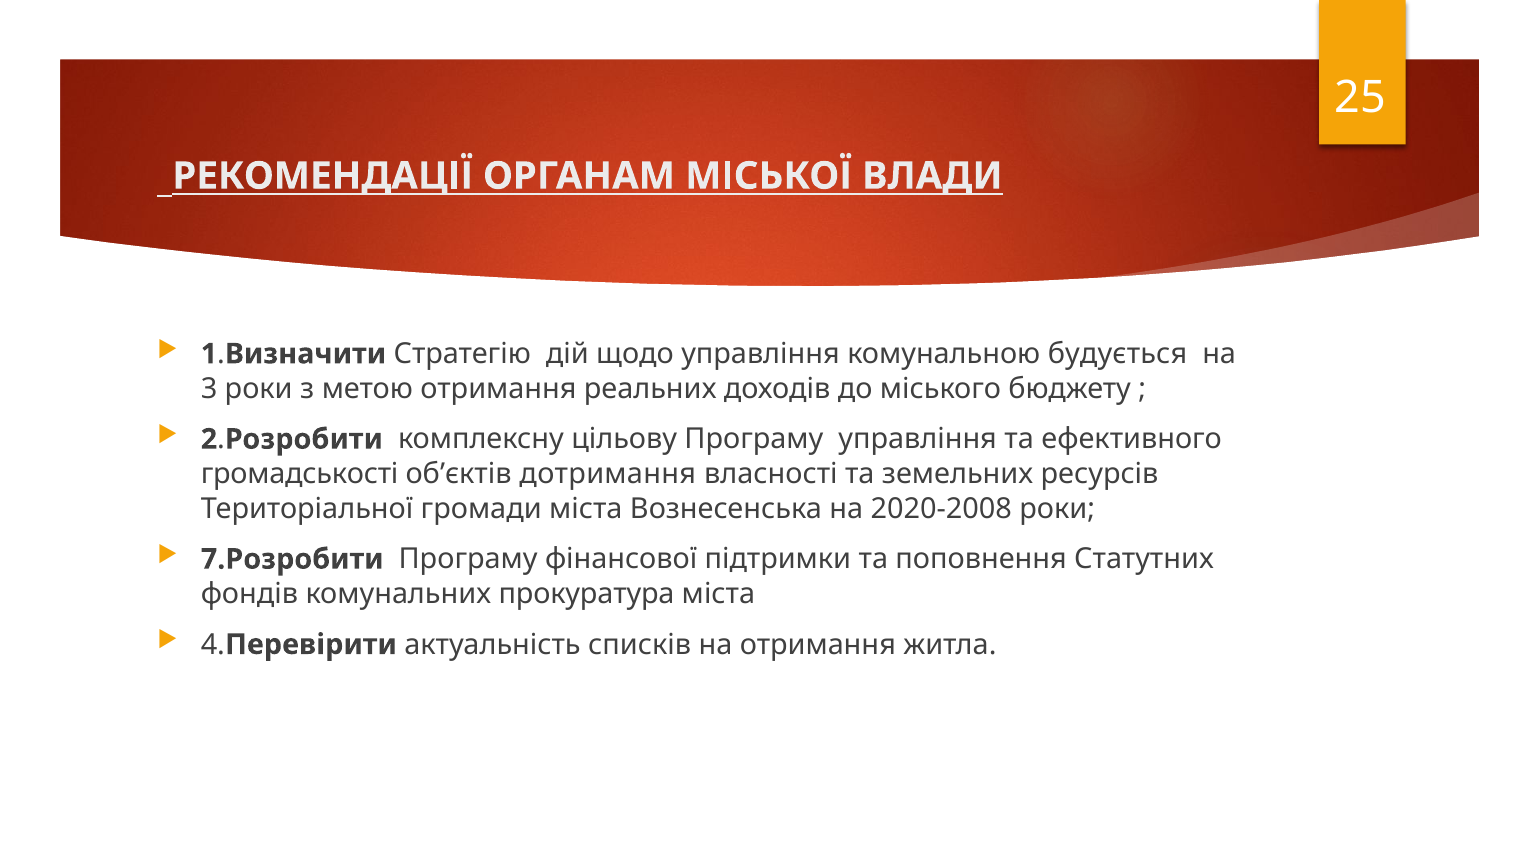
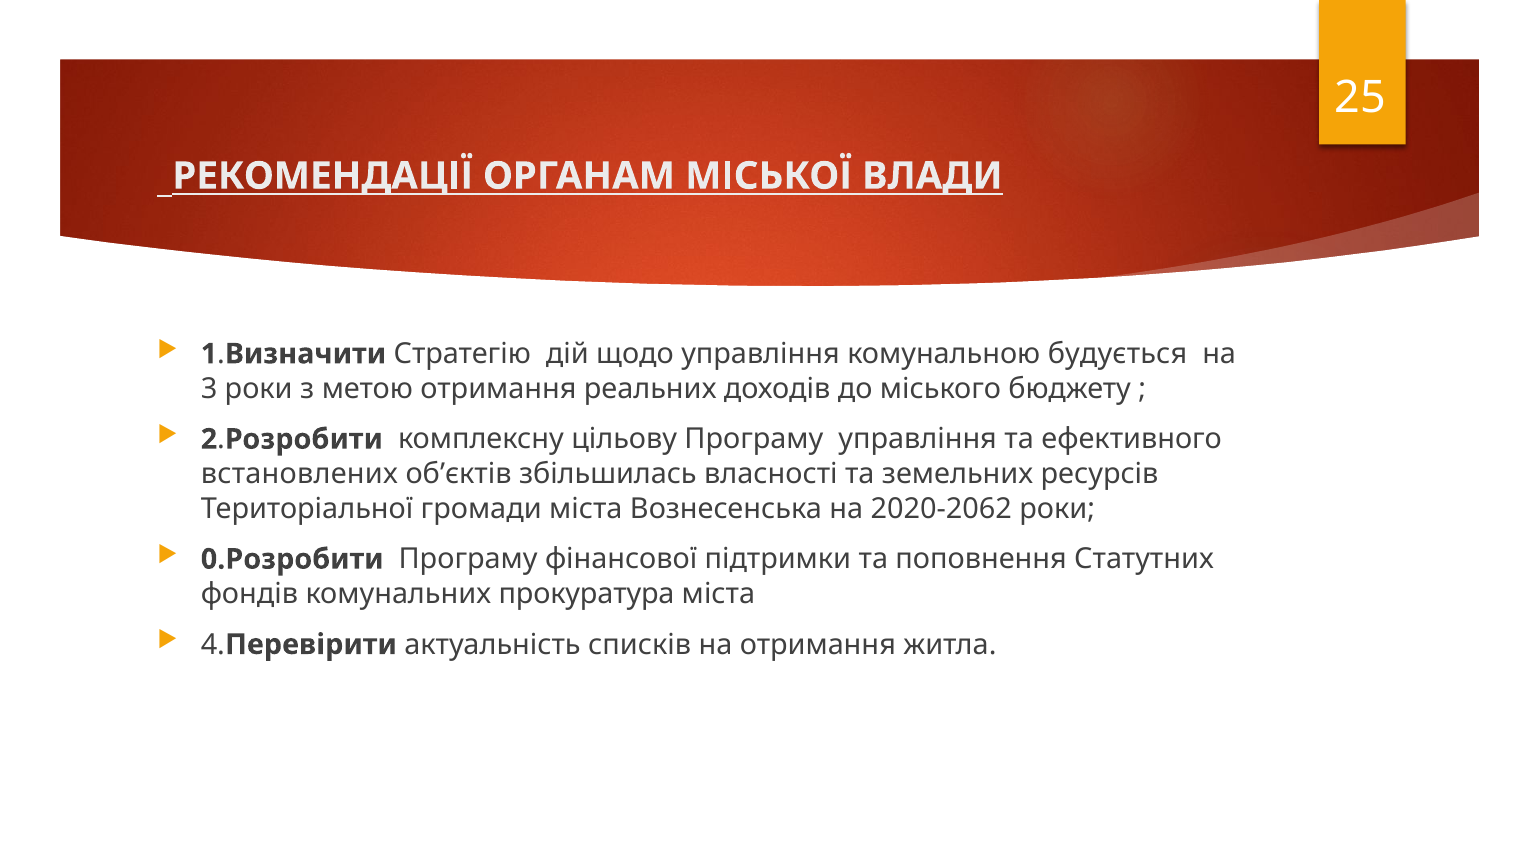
громадськості: громадськості -> встановлених
дотримання: дотримання -> збільшилась
2020-2008: 2020-2008 -> 2020-2062
7.Розробити: 7.Розробити -> 0.Розробити
